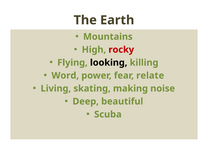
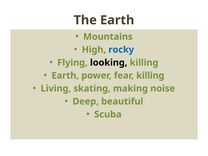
rocky colour: red -> blue
Word at (65, 76): Word -> Earth
fear relate: relate -> killing
